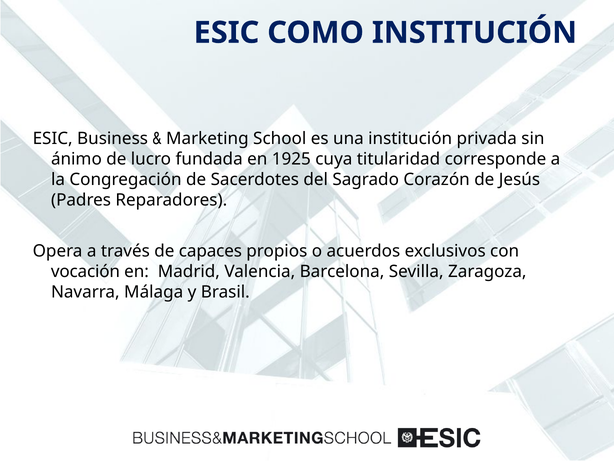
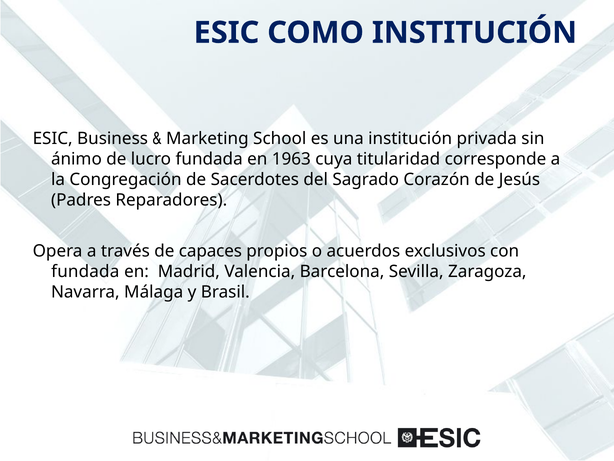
1925: 1925 -> 1963
vocación at (85, 271): vocación -> fundada
